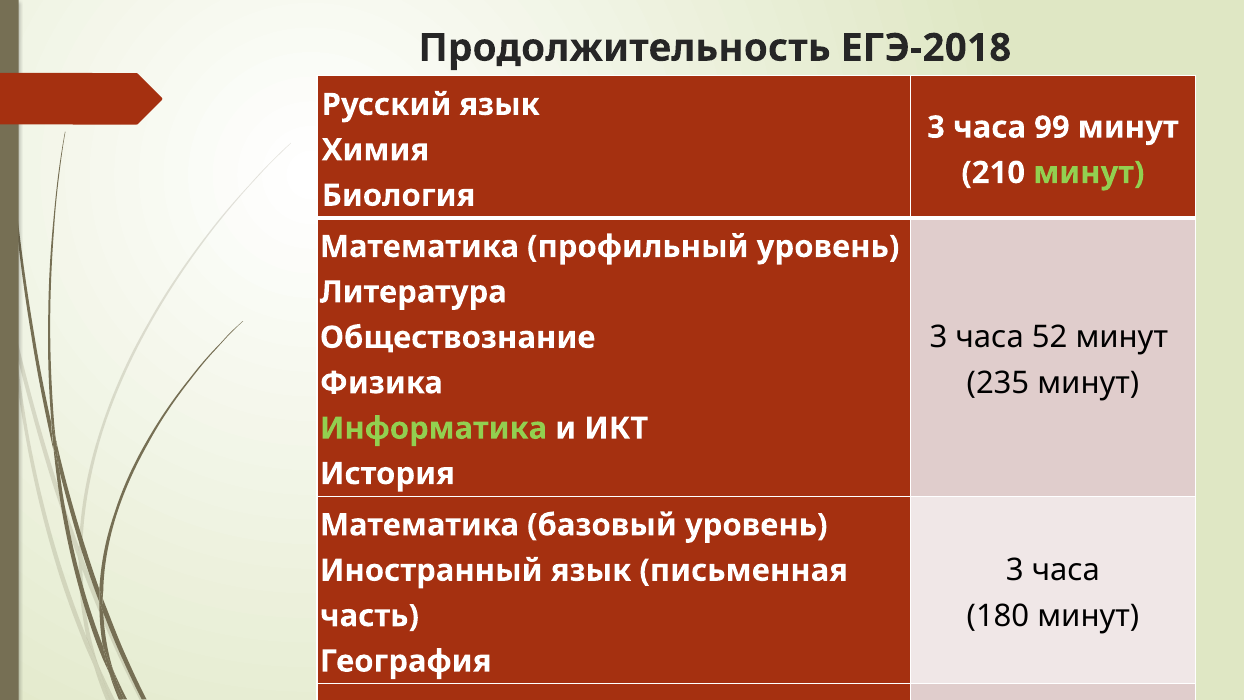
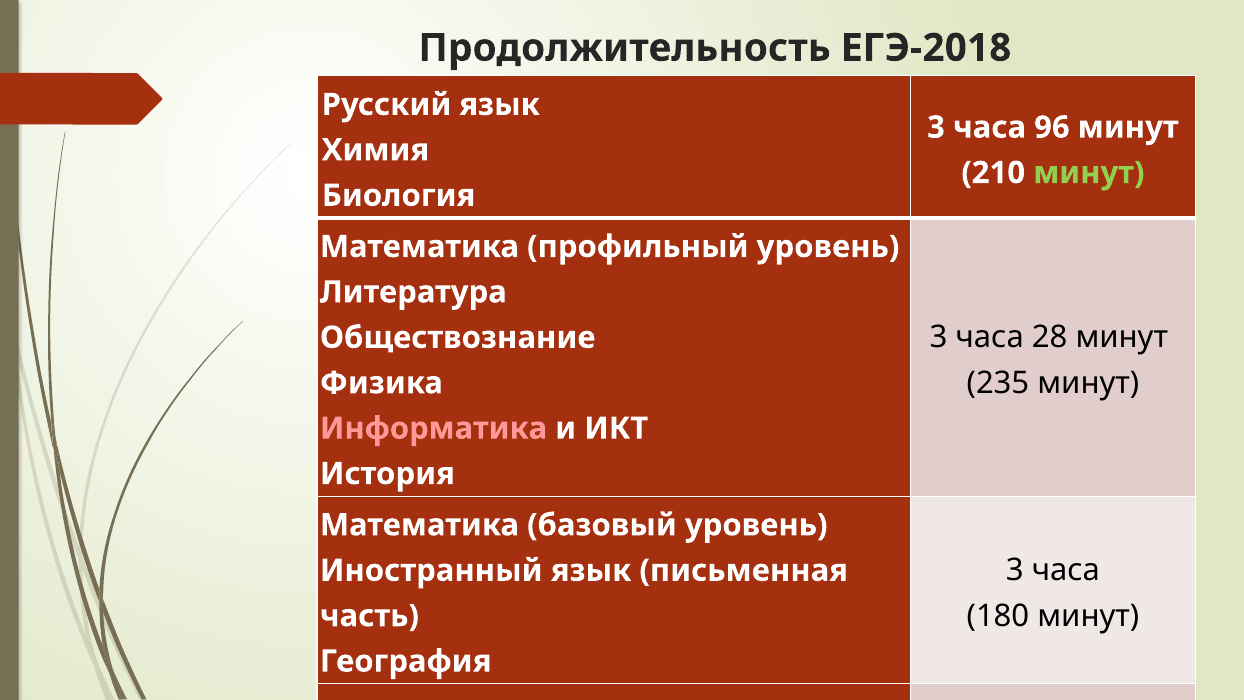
99: 99 -> 96
52: 52 -> 28
Информатика colour: light green -> pink
